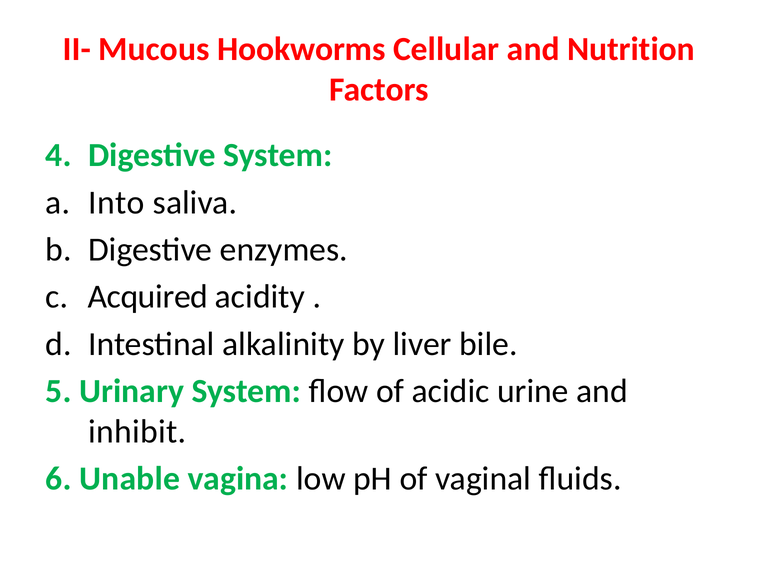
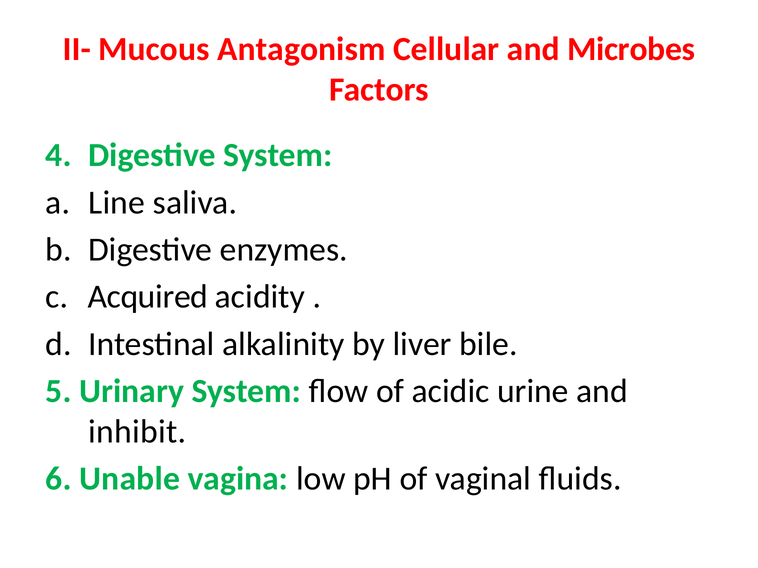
Hookworms: Hookworms -> Antagonism
Nutrition: Nutrition -> Microbes
Into: Into -> Line
